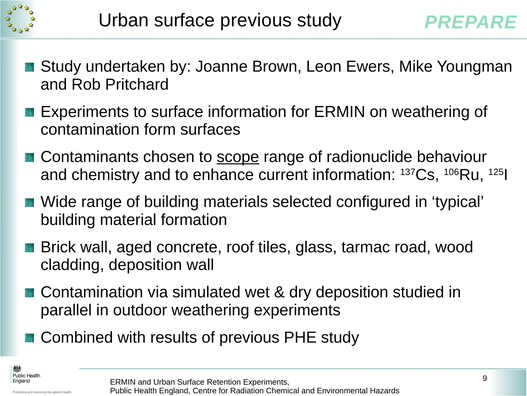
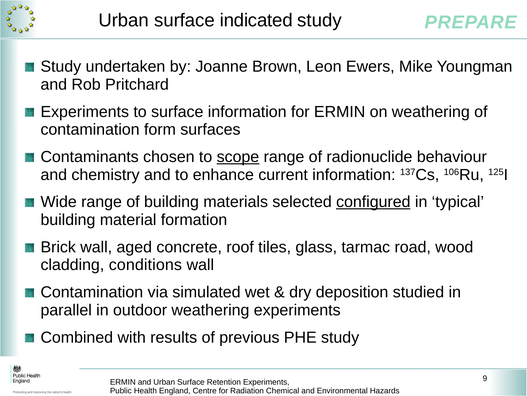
surface previous: previous -> indicated
configured underline: none -> present
cladding deposition: deposition -> conditions
